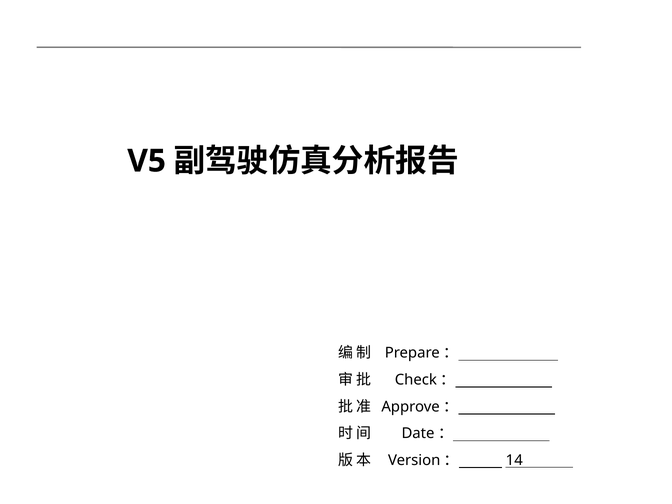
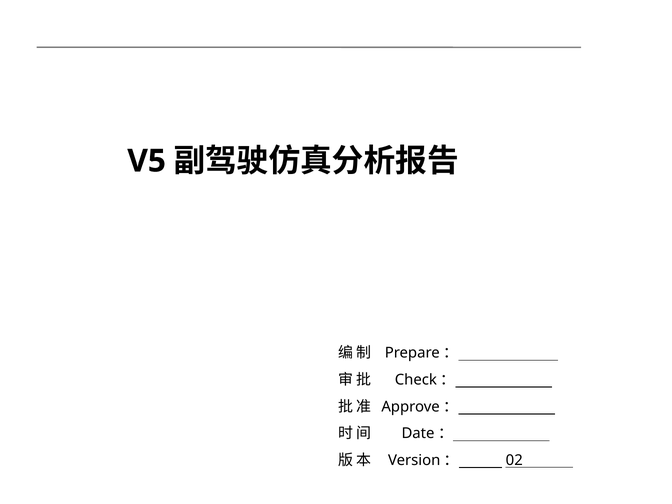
14: 14 -> 02
